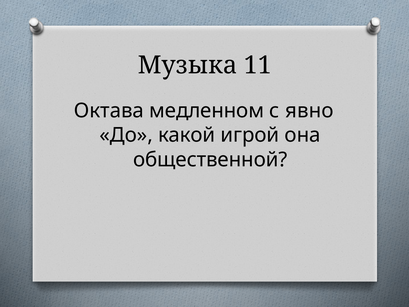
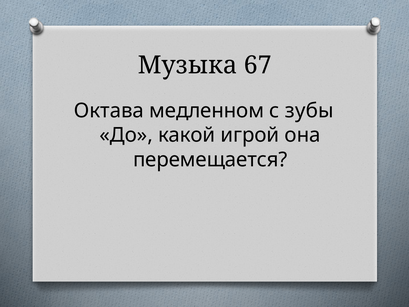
11: 11 -> 67
явно: явно -> зубы
общественной: общественной -> перемещается
